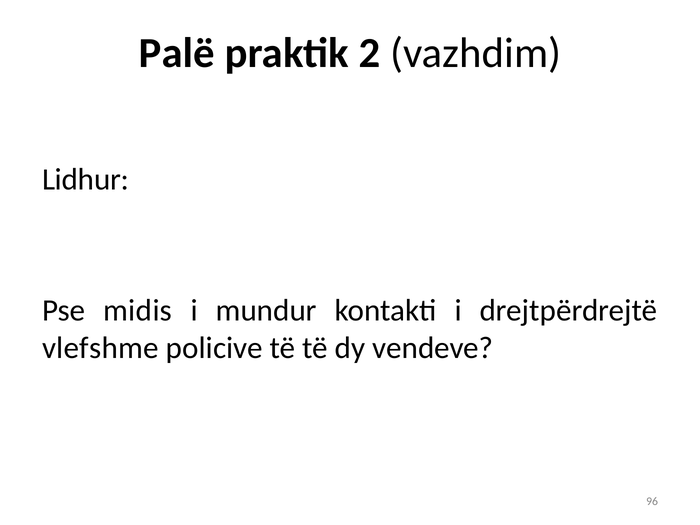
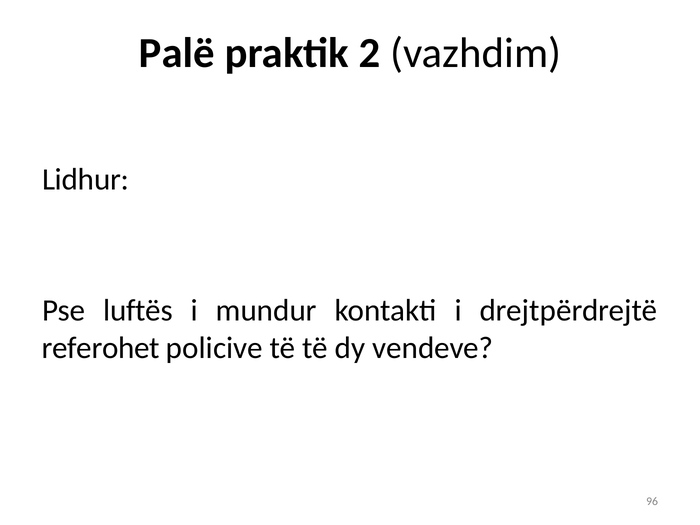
midis: midis -> luftës
vlefshme: vlefshme -> referohet
